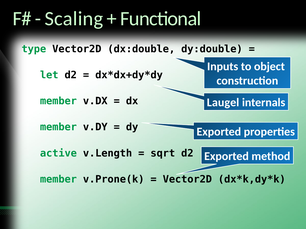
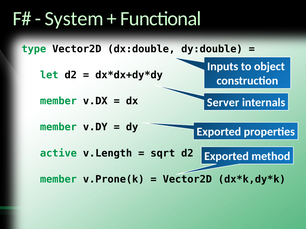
Scaling: Scaling -> System
Laugel: Laugel -> Server
